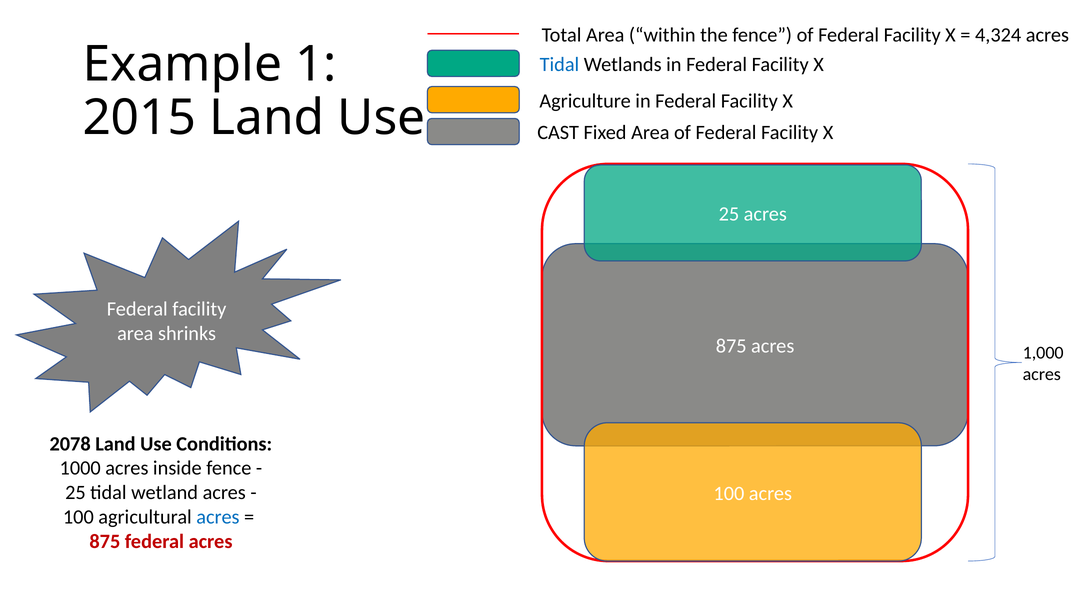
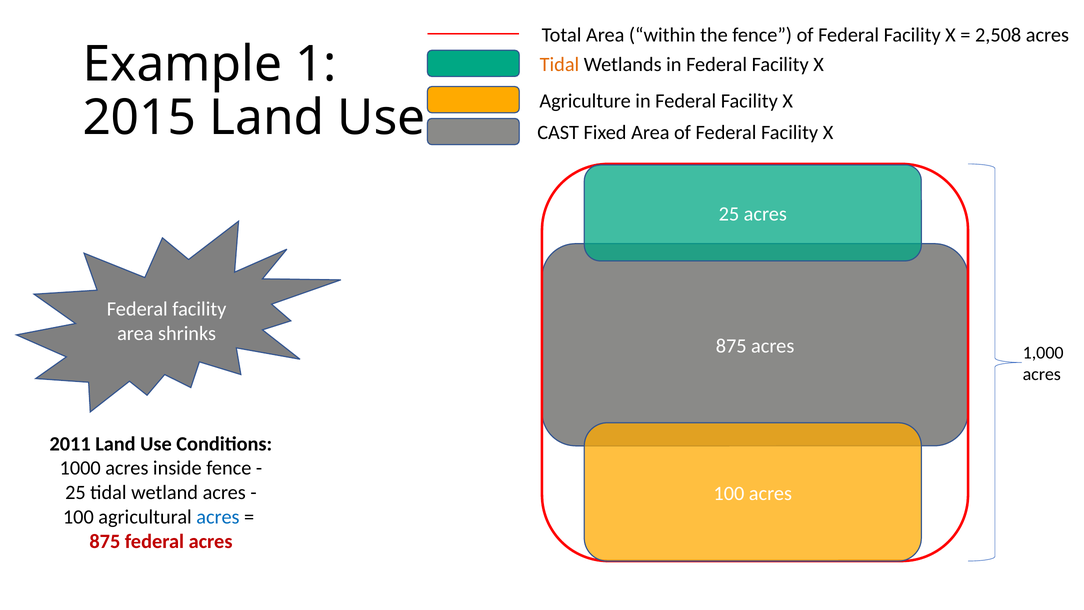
4,324: 4,324 -> 2,508
Tidal at (559, 65) colour: blue -> orange
2078: 2078 -> 2011
